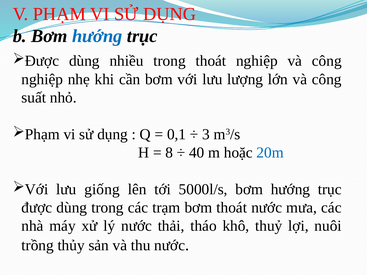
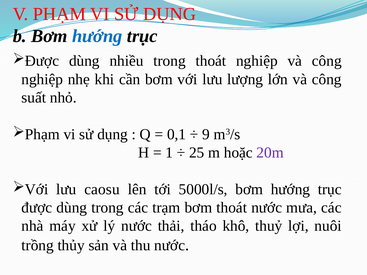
3: 3 -> 9
8: 8 -> 1
40: 40 -> 25
20m colour: blue -> purple
giống: giống -> caosu
